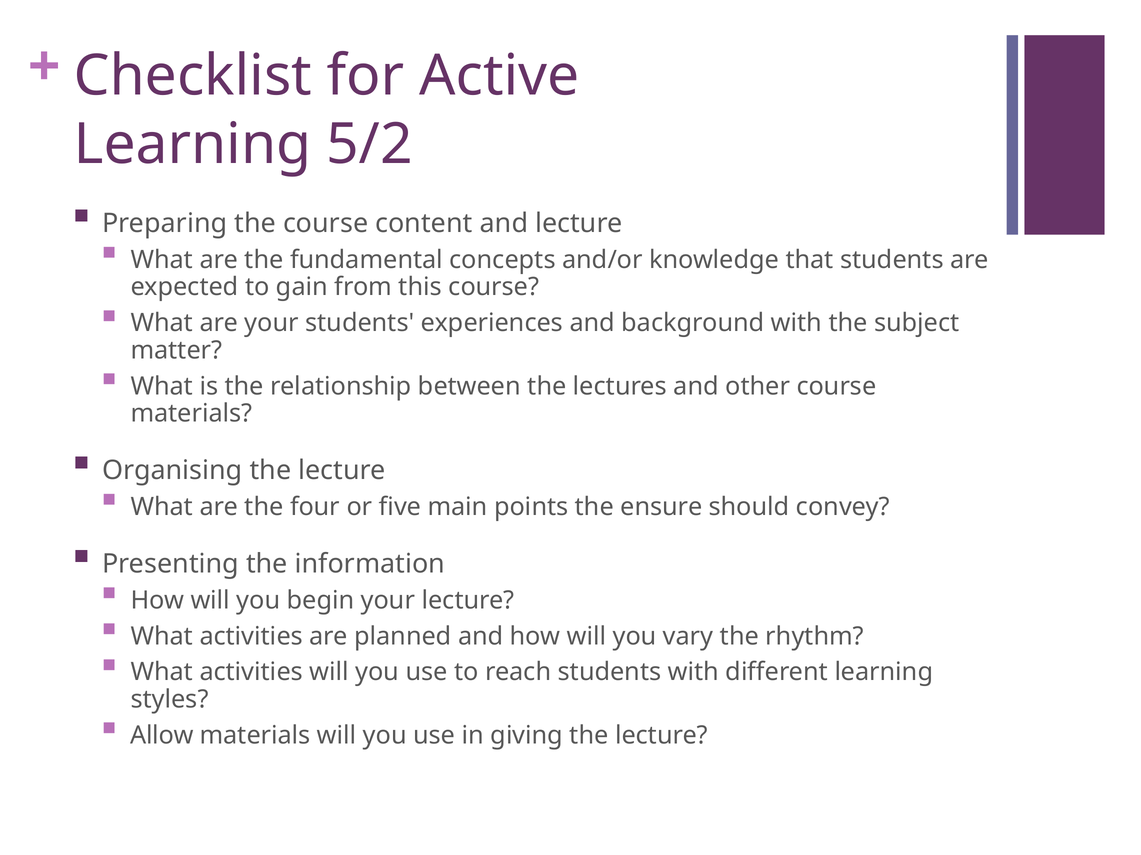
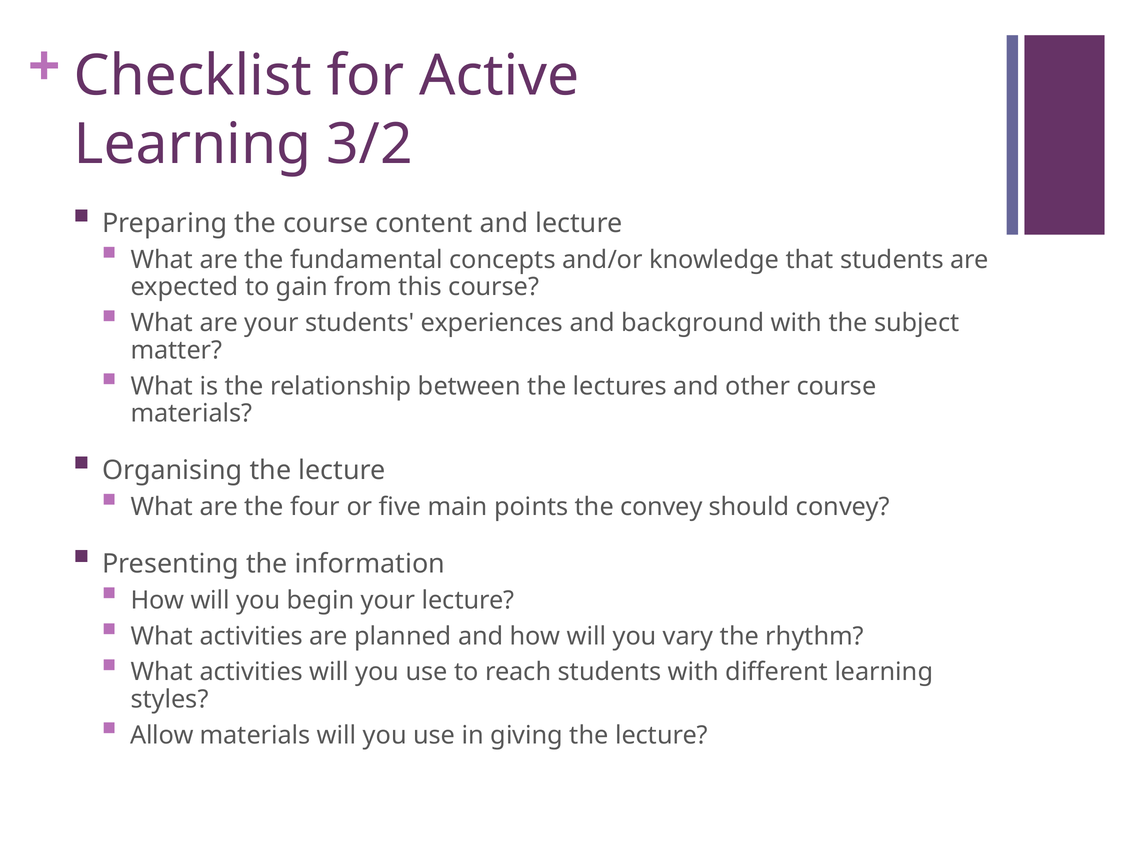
5/2: 5/2 -> 3/2
the ensure: ensure -> convey
